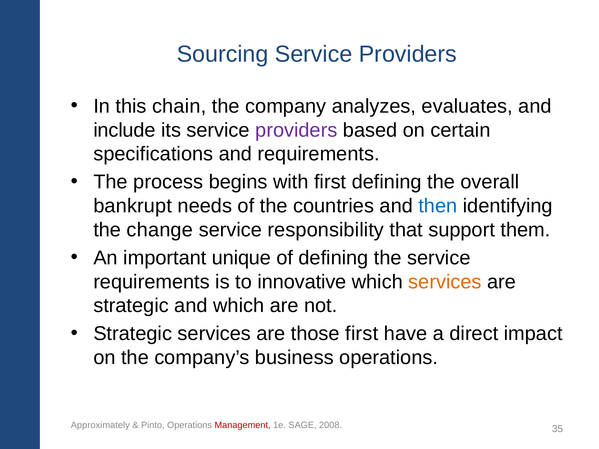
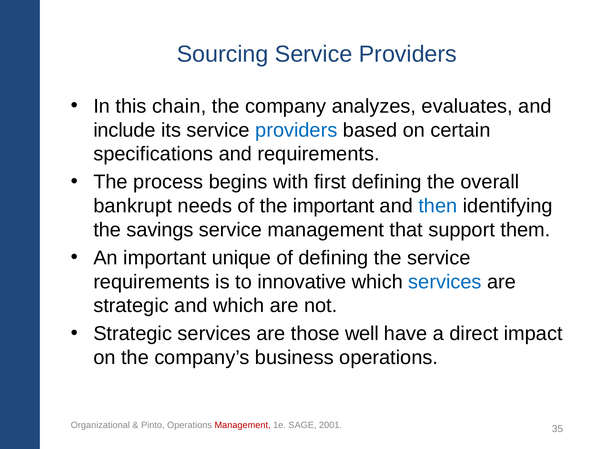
providers at (296, 130) colour: purple -> blue
the countries: countries -> important
change: change -> savings
service responsibility: responsibility -> management
services at (445, 282) colour: orange -> blue
those first: first -> well
Approximately: Approximately -> Organizational
2008: 2008 -> 2001
